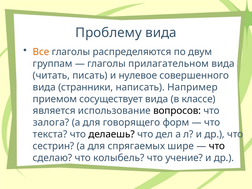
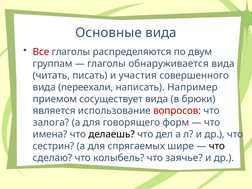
Проблему: Проблему -> Основные
Все colour: orange -> red
прилагательном: прилагательном -> обнаруживается
нулевое: нулевое -> участия
странники: странники -> переехали
классе: классе -> брюки
вопросов colour: black -> red
текста: текста -> имена
учение: учение -> заячье
